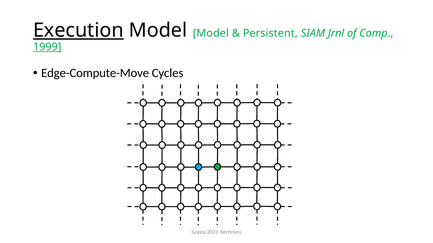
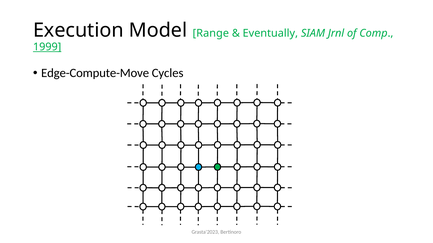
Execution underline: present -> none
Model Model: Model -> Range
Persistent: Persistent -> Eventually
